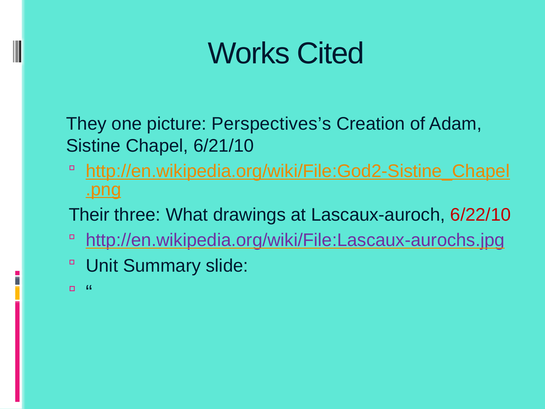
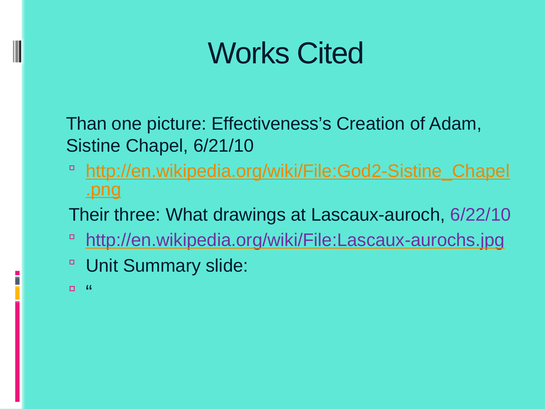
They: They -> Than
Perspectives’s: Perspectives’s -> Effectiveness’s
6/22/10 colour: red -> purple
